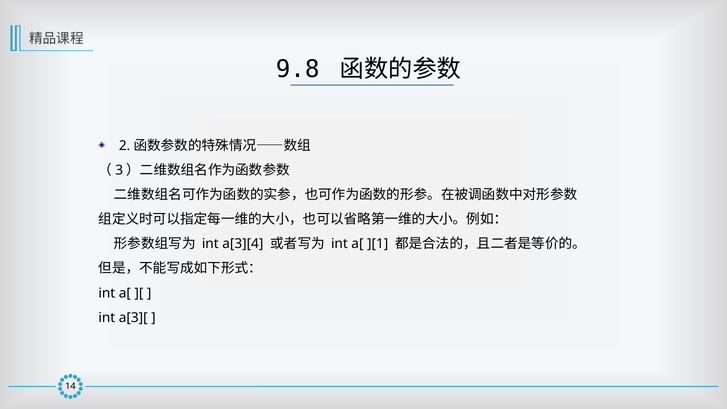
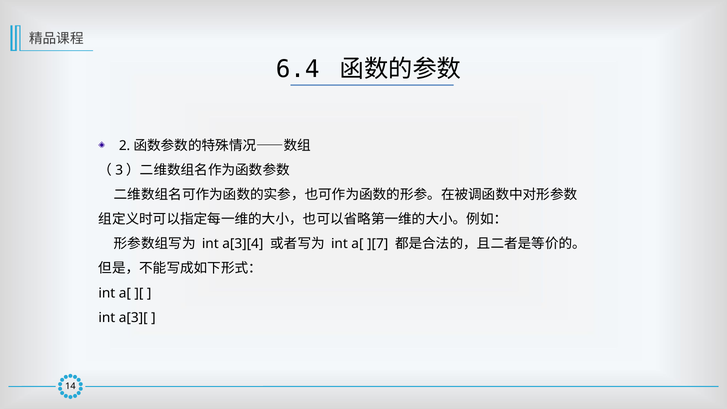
9.8: 9.8 -> 6.4
][1: ][1 -> ][7
